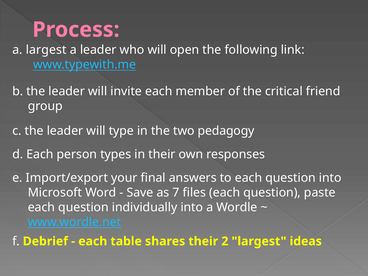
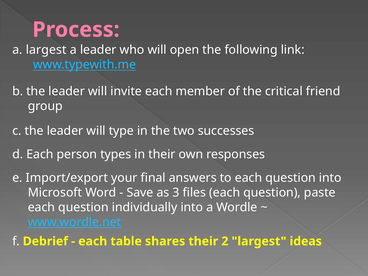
pedagogy: pedagogy -> successes
7: 7 -> 3
